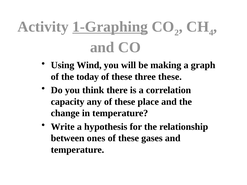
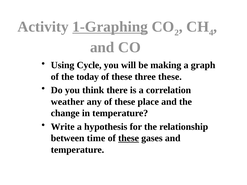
Wind: Wind -> Cycle
capacity: capacity -> weather
ones: ones -> time
these at (129, 138) underline: none -> present
